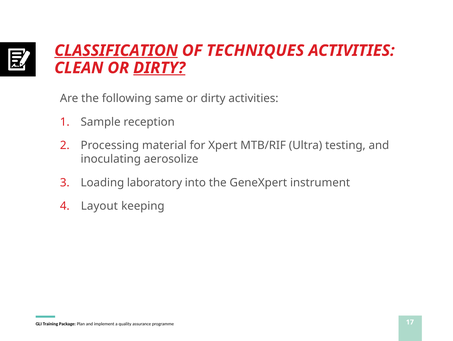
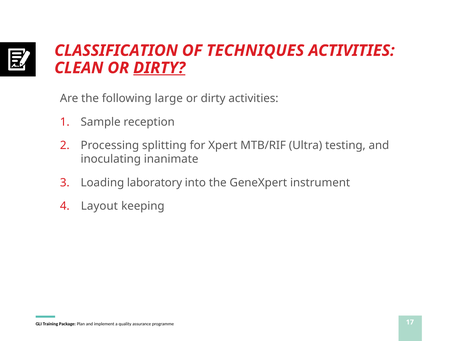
CLASSIFICATION underline: present -> none
same: same -> large
material: material -> splitting
aerosolize: aerosolize -> inanimate
